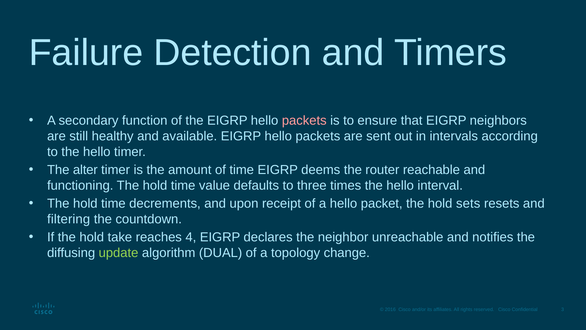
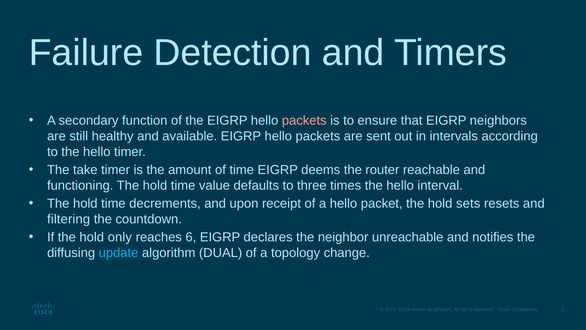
alter: alter -> take
take: take -> only
4: 4 -> 6
update colour: light green -> light blue
